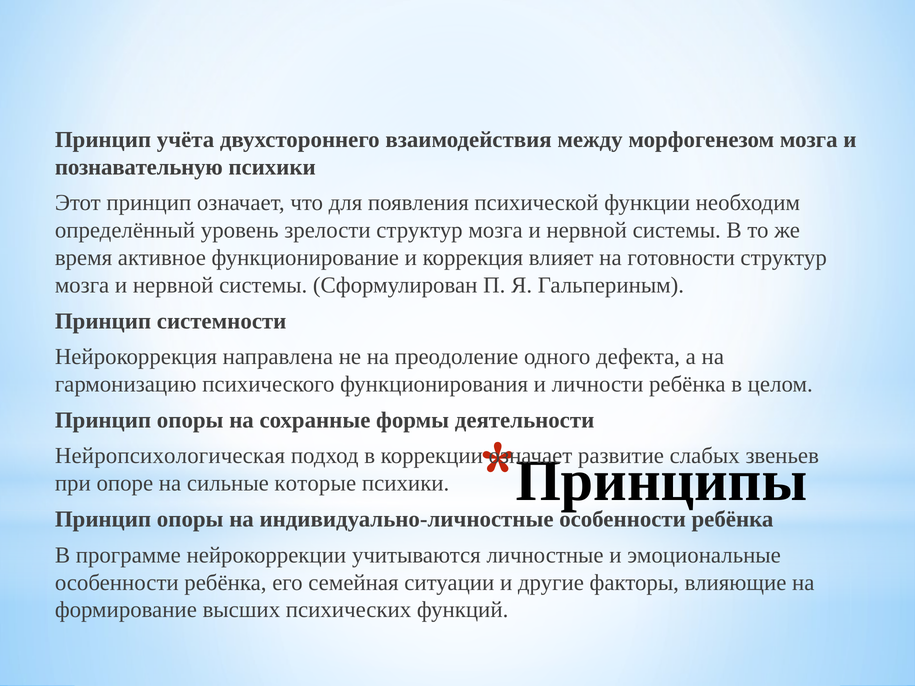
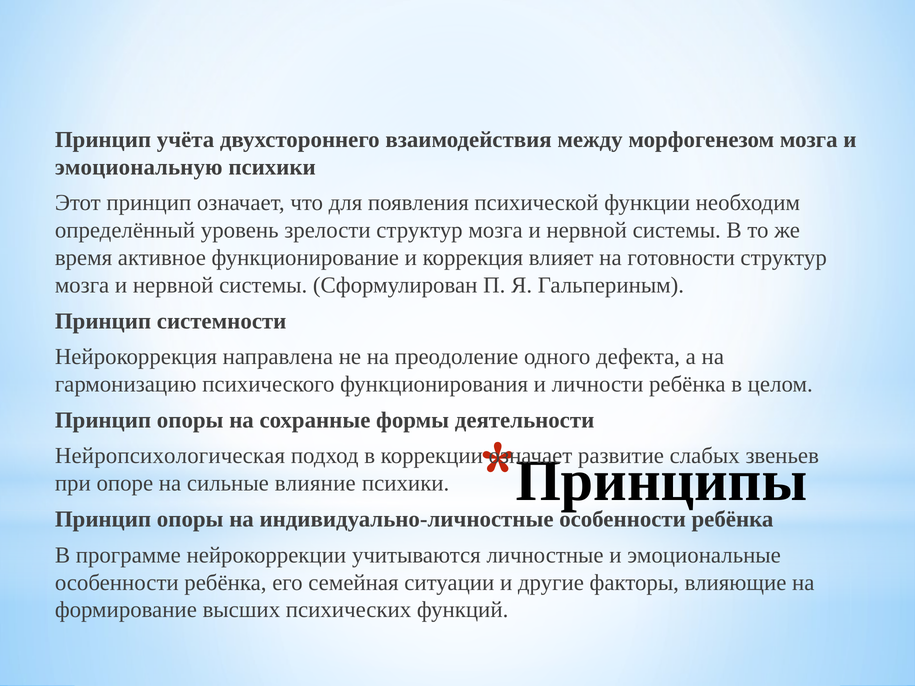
познавательную: познавательную -> эмоциональную
которые: которые -> влияние
